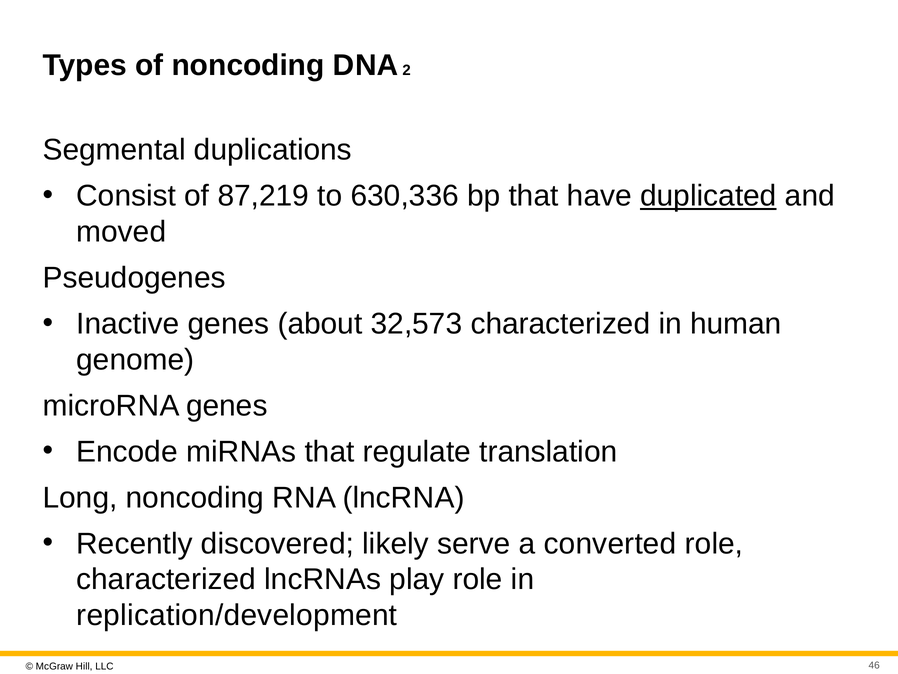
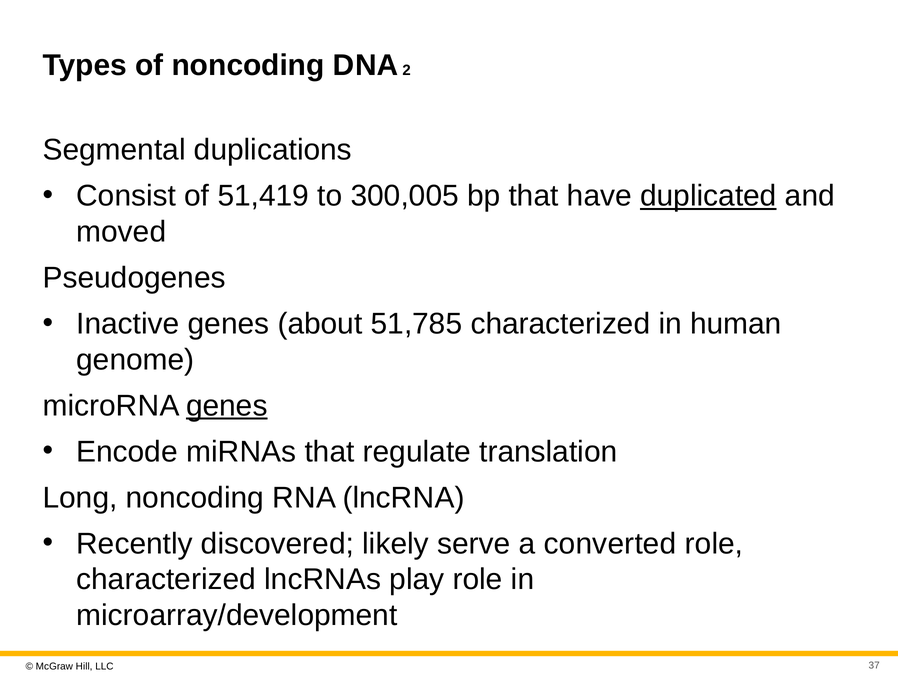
87,219: 87,219 -> 51,419
630,336: 630,336 -> 300,005
32,573: 32,573 -> 51,785
genes at (227, 405) underline: none -> present
replication/development: replication/development -> microarray/development
46: 46 -> 37
